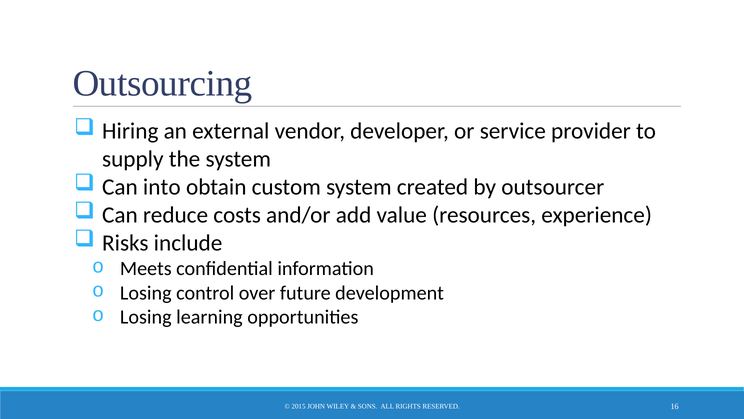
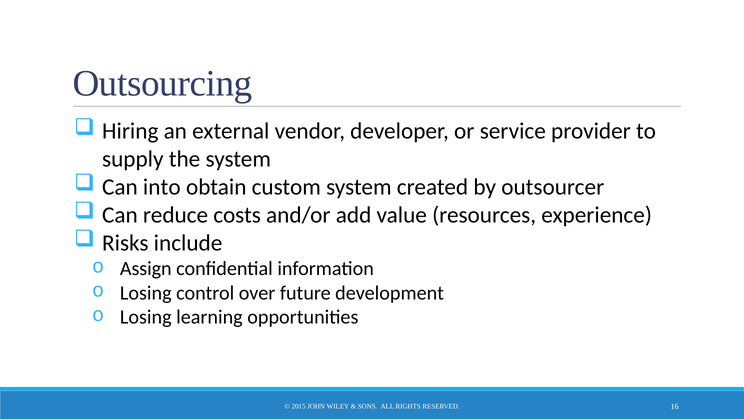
Meets: Meets -> Assign
